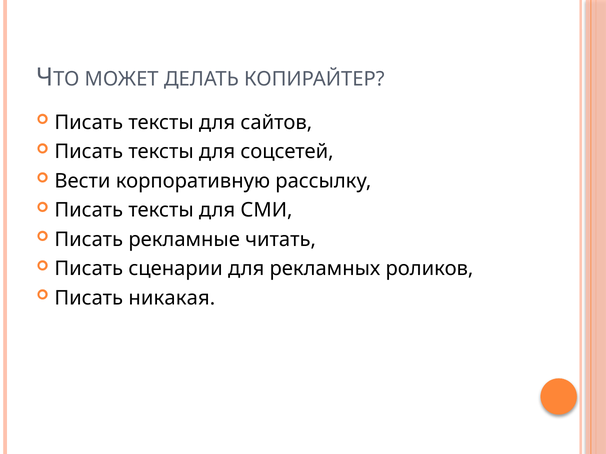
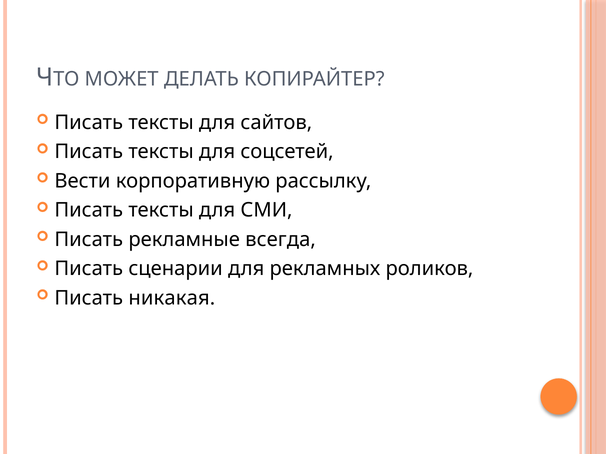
читать: читать -> всегда
